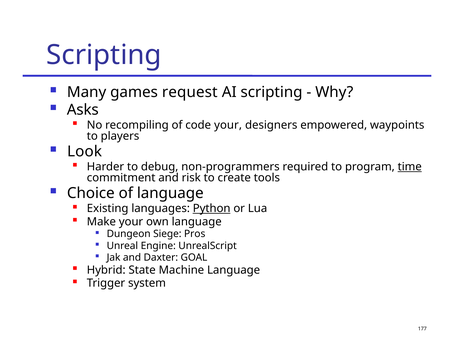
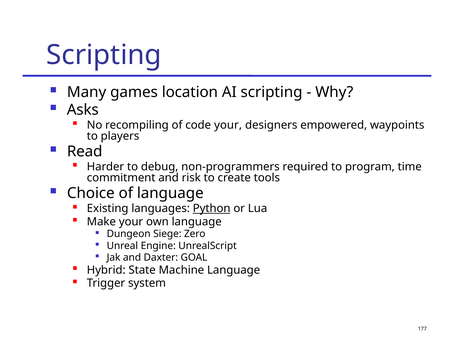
request: request -> location
Look: Look -> Read
time underline: present -> none
Pros: Pros -> Zero
